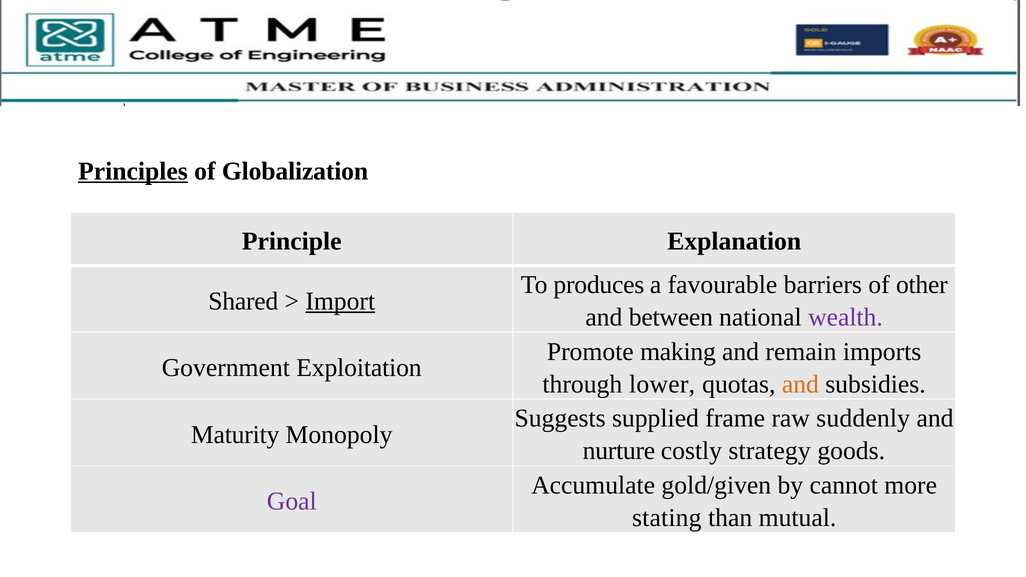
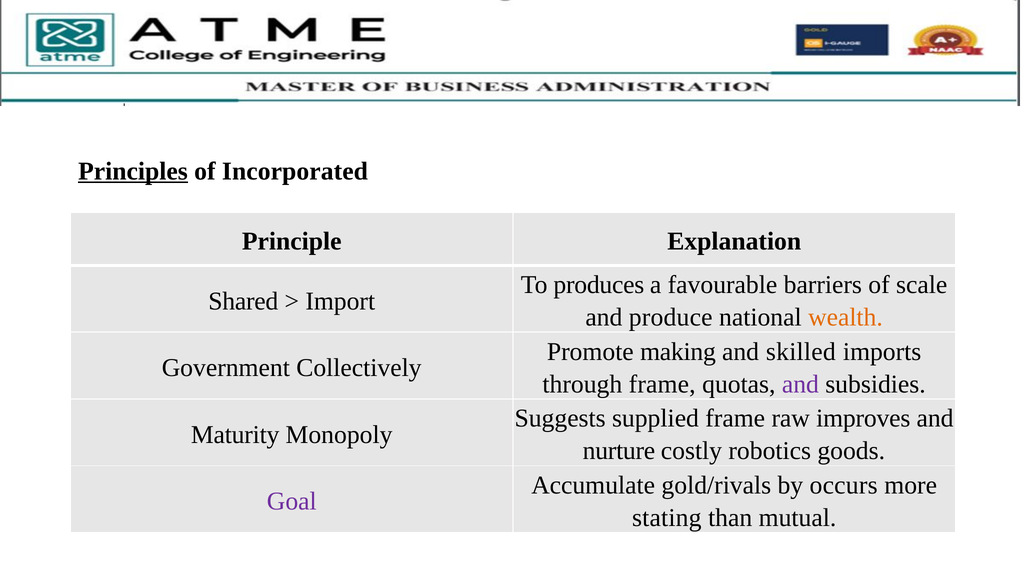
Globalization: Globalization -> Incorporated
other: other -> scale
Import underline: present -> none
between: between -> produce
wealth colour: purple -> orange
remain: remain -> skilled
Exploitation: Exploitation -> Collectively
through lower: lower -> frame
and at (800, 384) colour: orange -> purple
suddenly: suddenly -> improves
strategy: strategy -> robotics
gold/given: gold/given -> gold/rivals
cannot: cannot -> occurs
